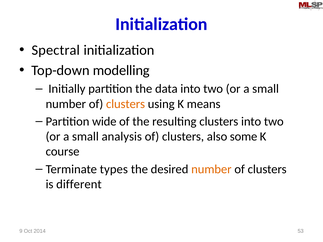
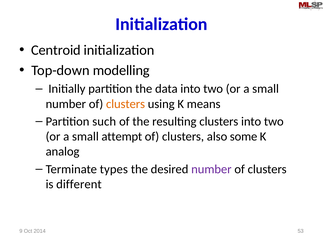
Spectral: Spectral -> Centroid
wide: wide -> such
analysis: analysis -> attempt
course: course -> analog
number at (211, 169) colour: orange -> purple
